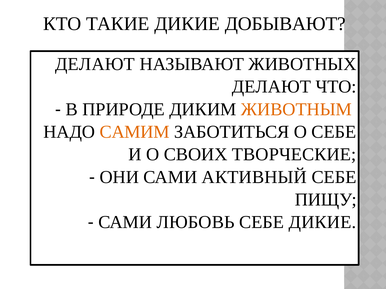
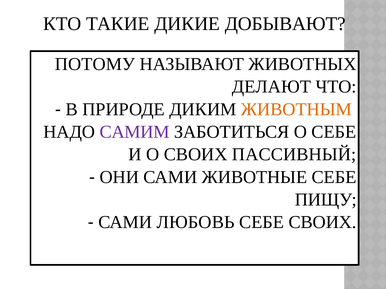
ДЕЛАЮТ at (95, 64): ДЕЛАЮТ -> ПОТОМУ
САМИМ colour: orange -> purple
ТВОРЧЕСКИЕ: ТВОРЧЕСКИЕ -> ПАССИВНЫЙ
АКТИВНЫЙ: АКТИВНЫЙ -> ЖИВОТНЫЕ
СЕБЕ ДИКИЕ: ДИКИЕ -> СВОИХ
